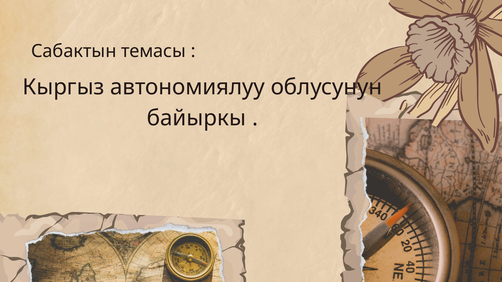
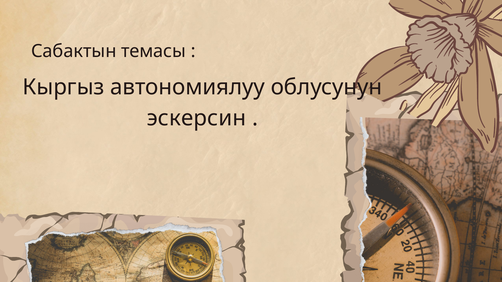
байыркы: байыркы -> эскерсин
